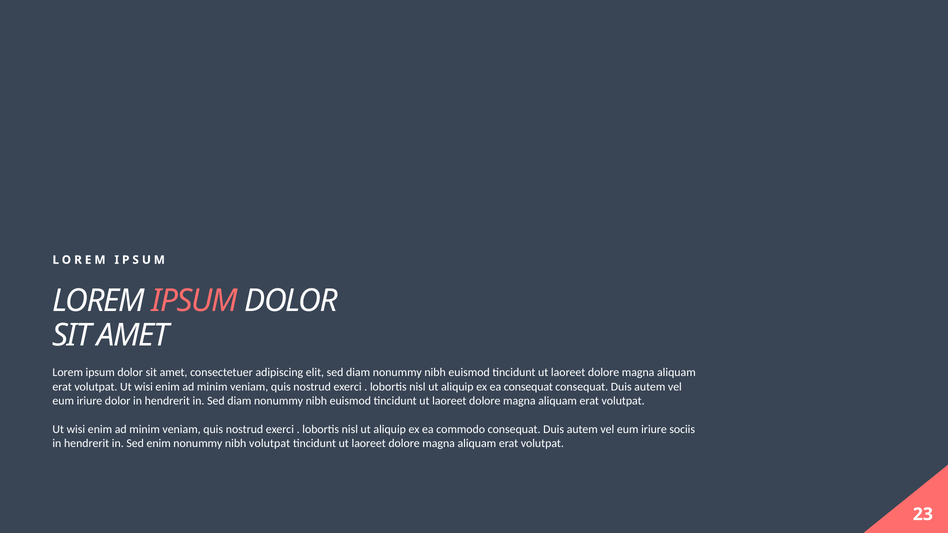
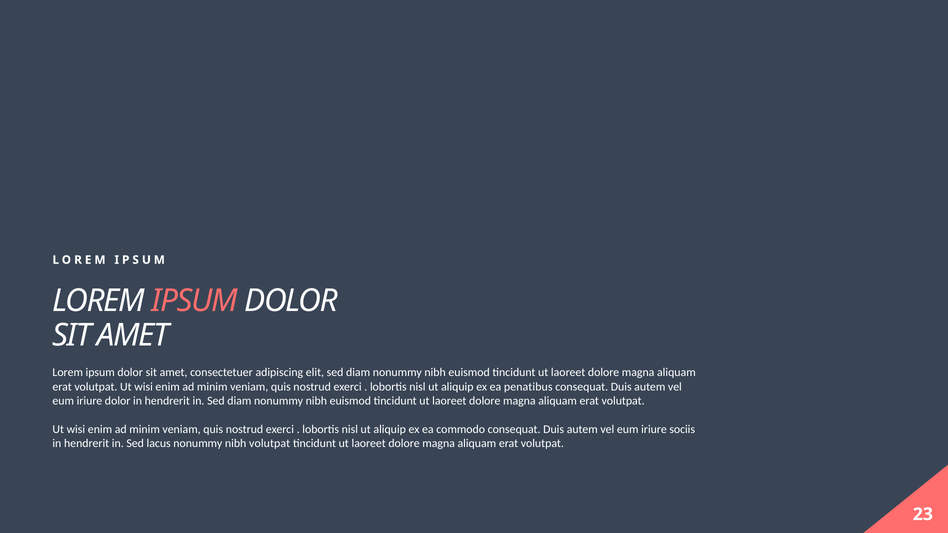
ea consequat: consequat -> penatibus
Sed enim: enim -> lacus
